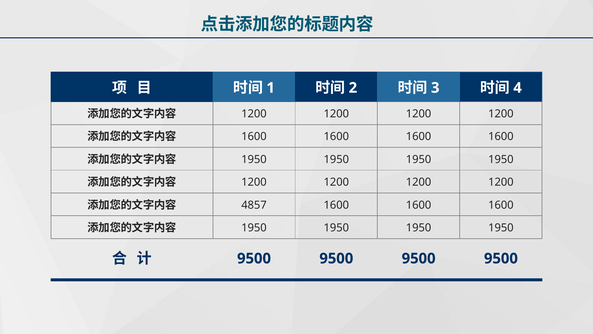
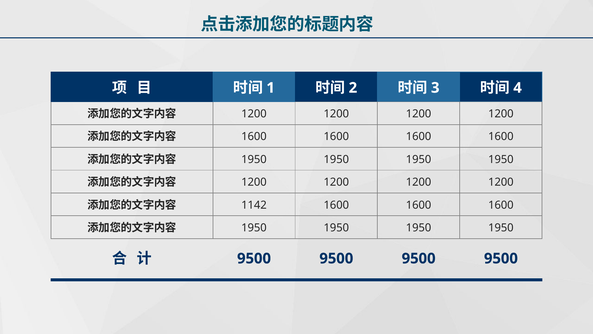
4857: 4857 -> 1142
